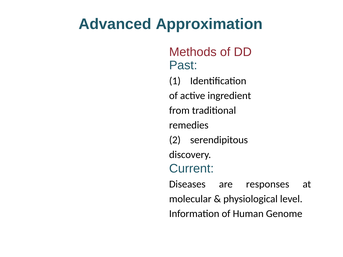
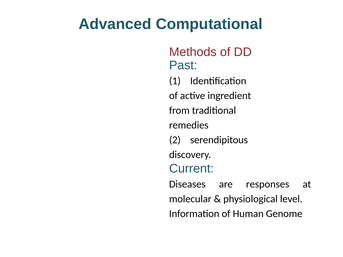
Approximation: Approximation -> Computational
